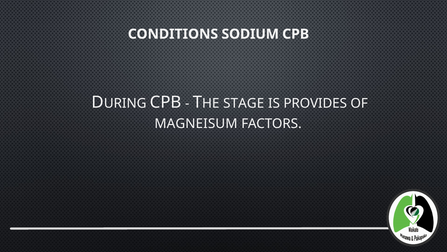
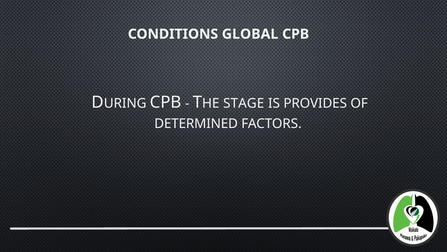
SODIUM: SODIUM -> GLOBAL
MAGNEISUM: MAGNEISUM -> DETERMINED
